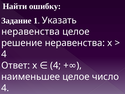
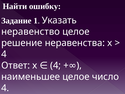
неравенства at (31, 32): неравенства -> неравенство
